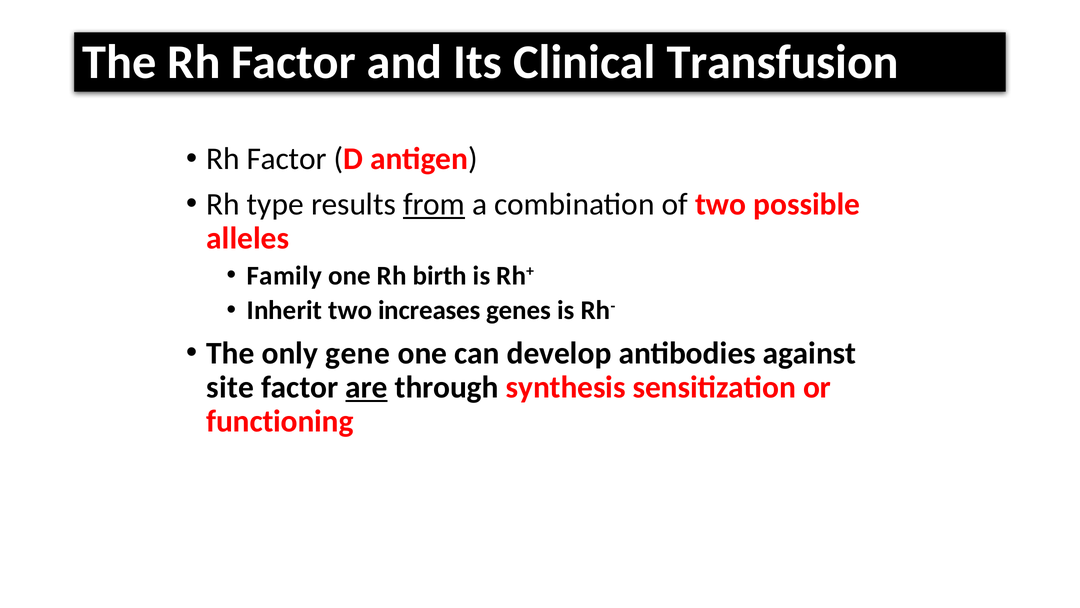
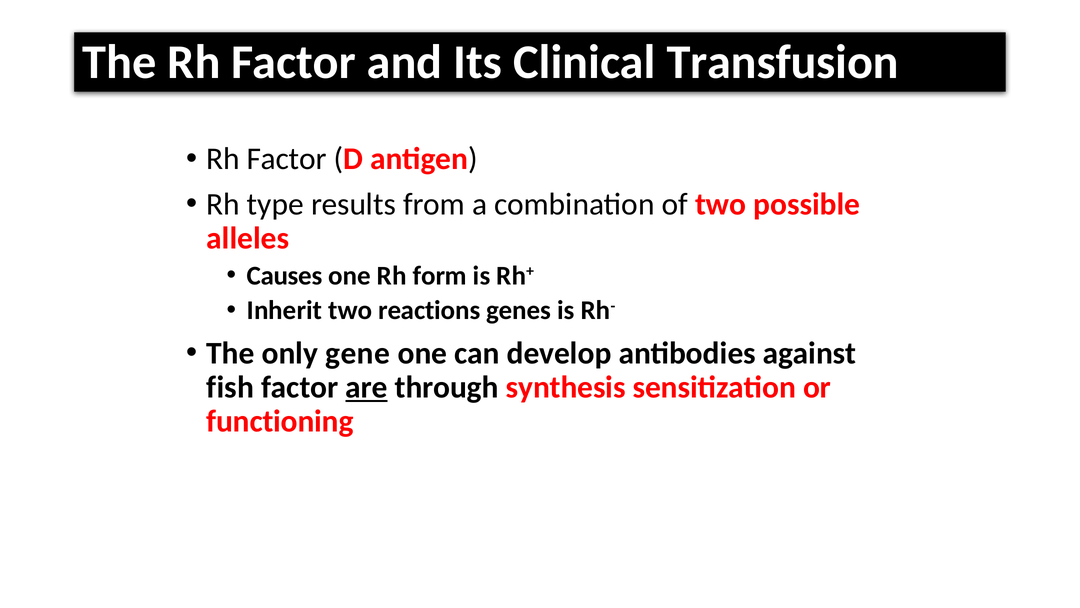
from underline: present -> none
Family: Family -> Causes
birth: birth -> form
increases: increases -> reactions
site: site -> fish
